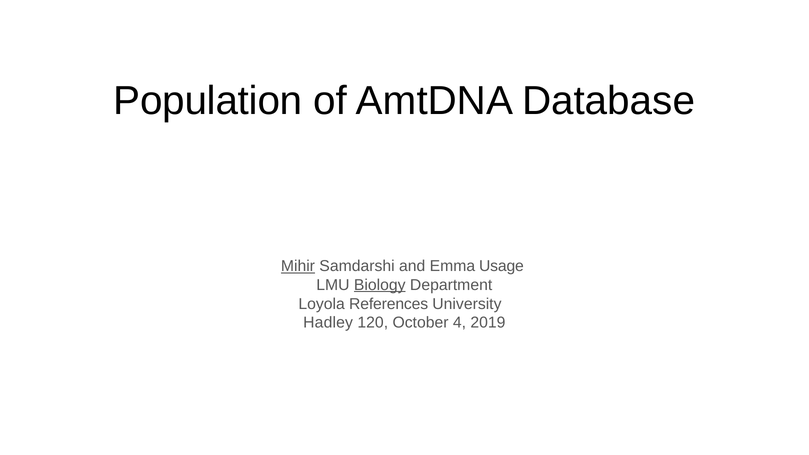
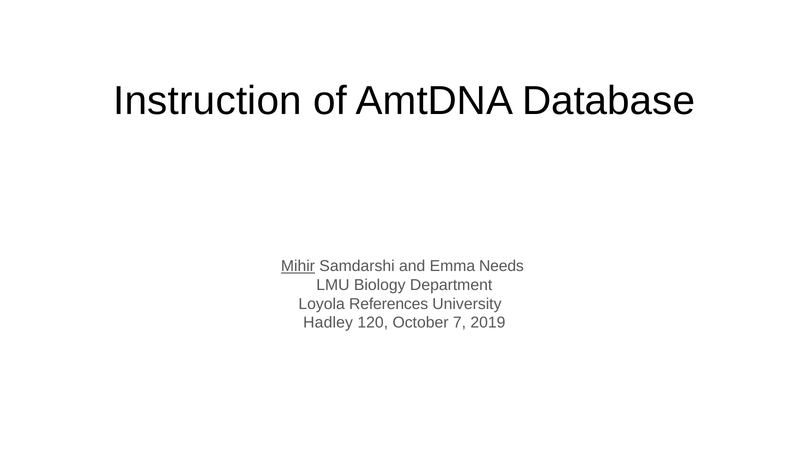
Population: Population -> Instruction
Usage: Usage -> Needs
Biology underline: present -> none
4: 4 -> 7
